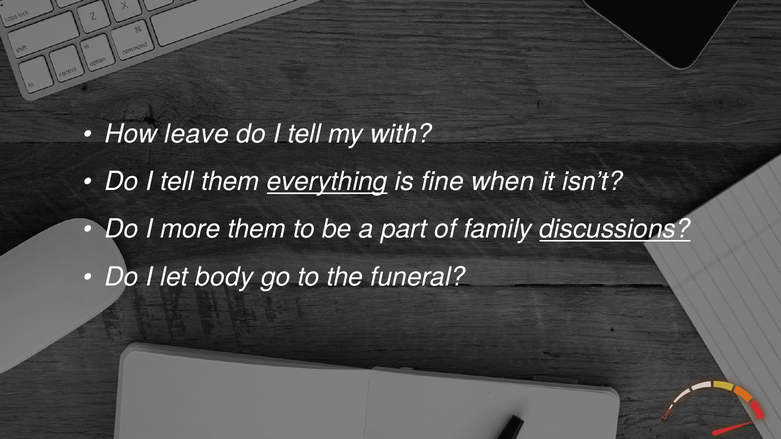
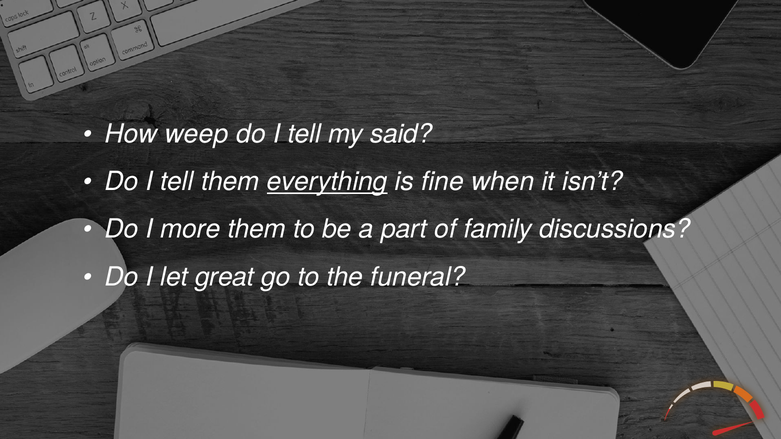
leave: leave -> weep
with: with -> said
discussions underline: present -> none
body: body -> great
